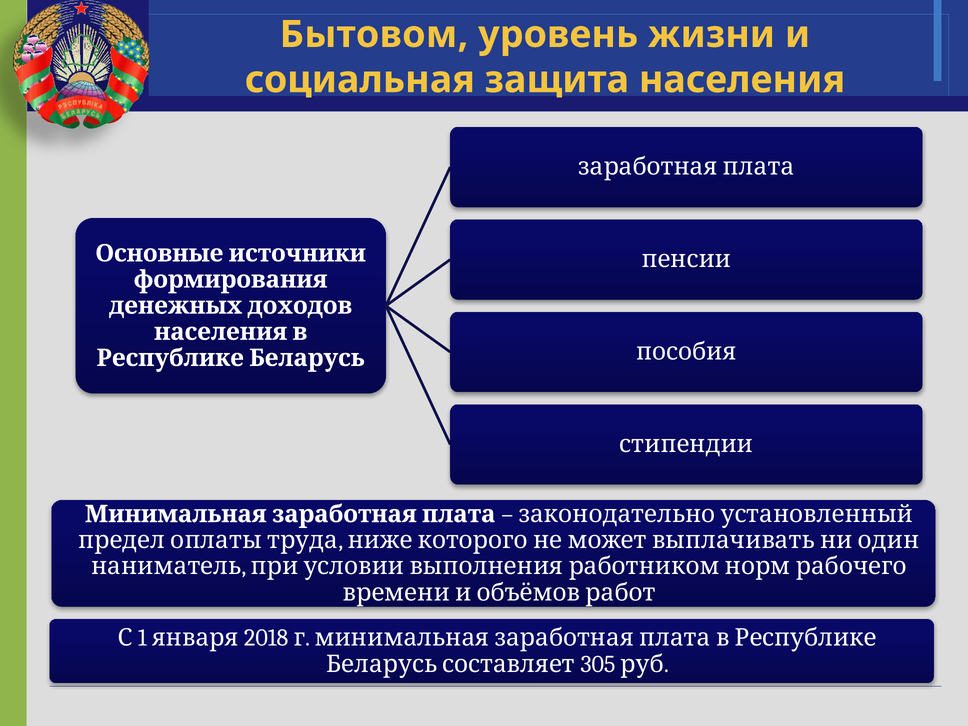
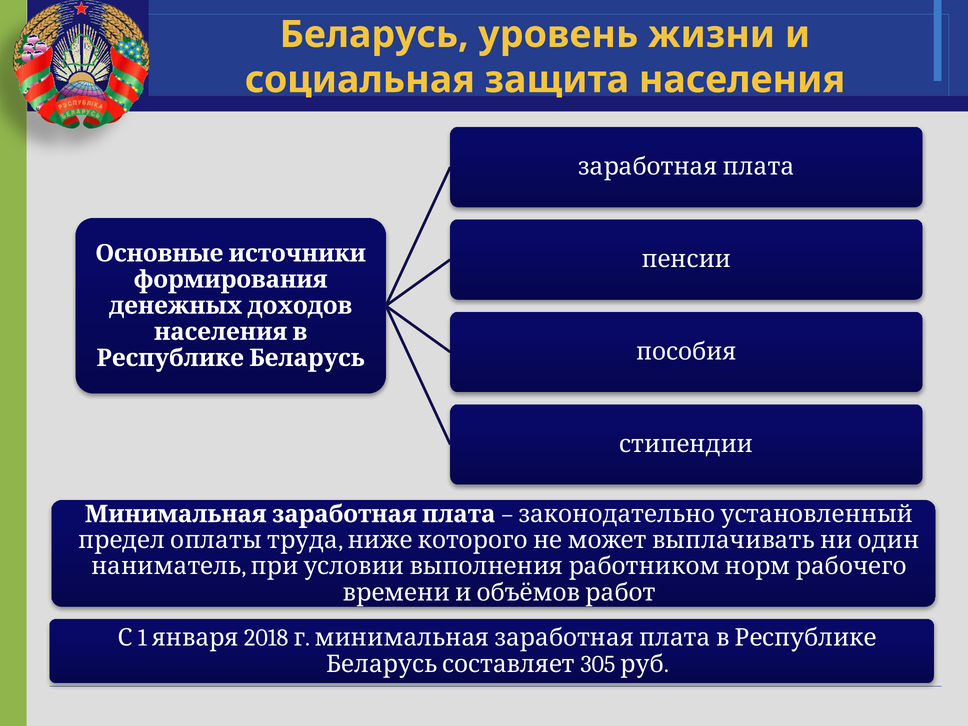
Бытовом: Бытовом -> Беларусь
